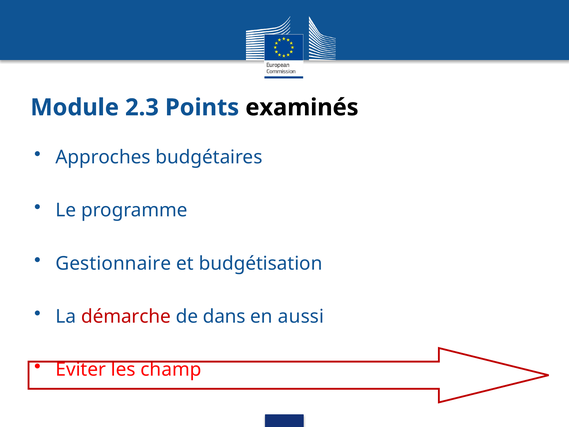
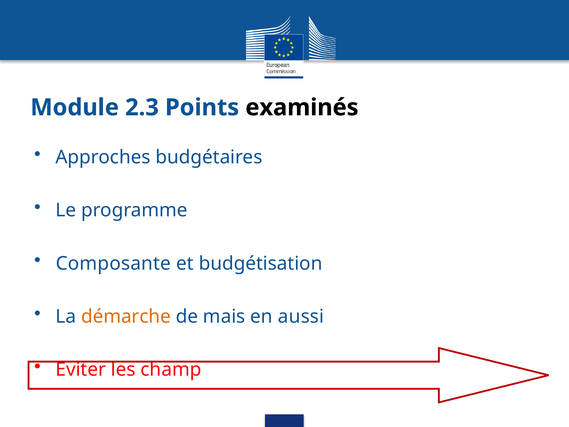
Gestionnaire: Gestionnaire -> Composante
démarche colour: red -> orange
dans: dans -> mais
